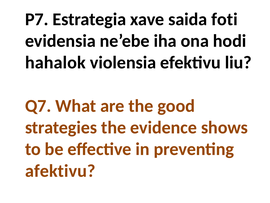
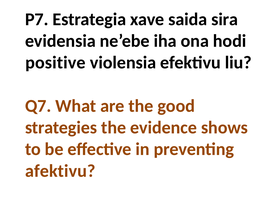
foti: foti -> sira
hahalok: hahalok -> positive
